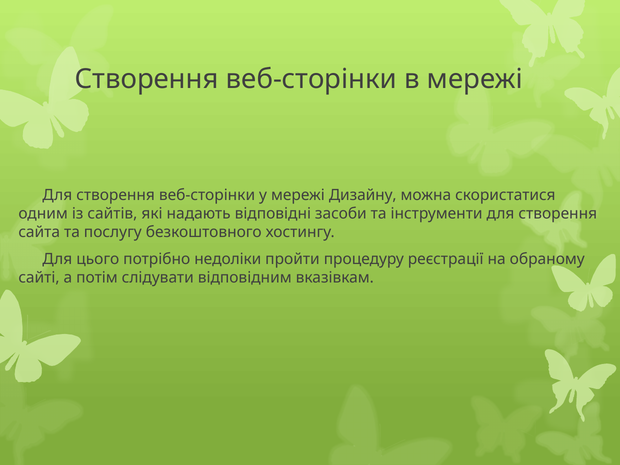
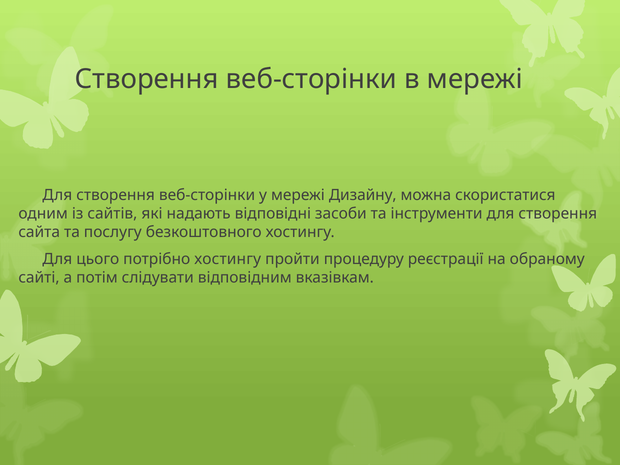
потрібно недоліки: недоліки -> хостингу
